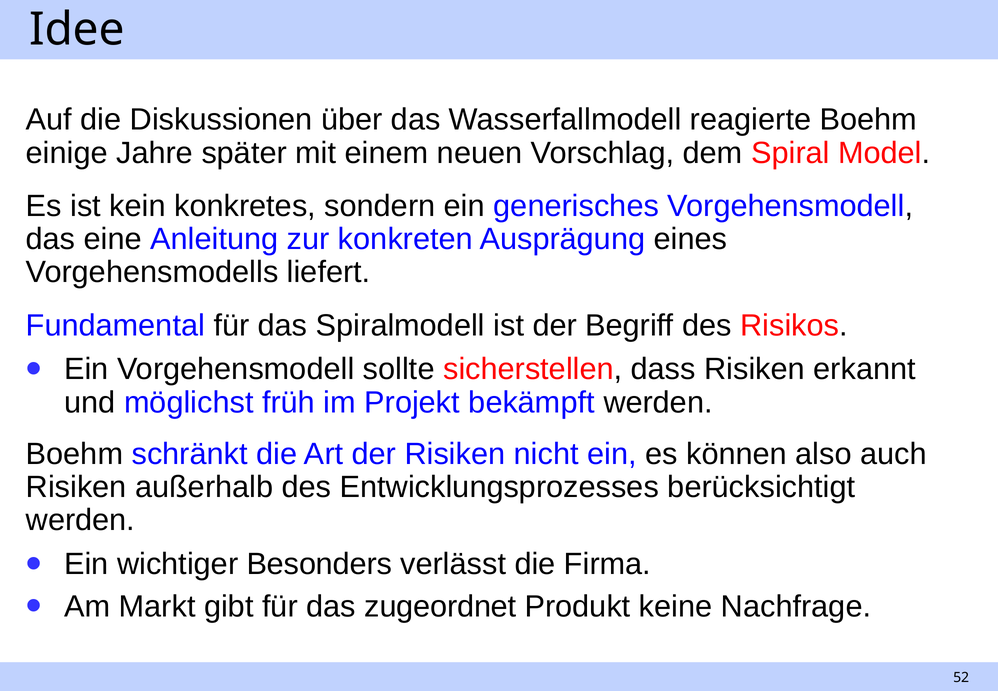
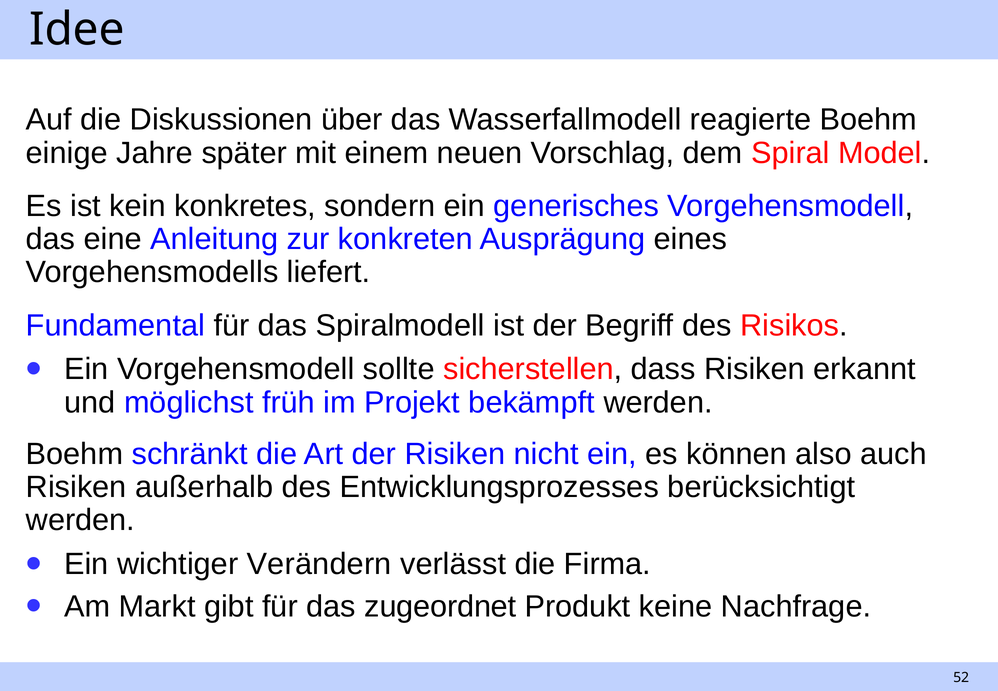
Besonders: Besonders -> Verändern
